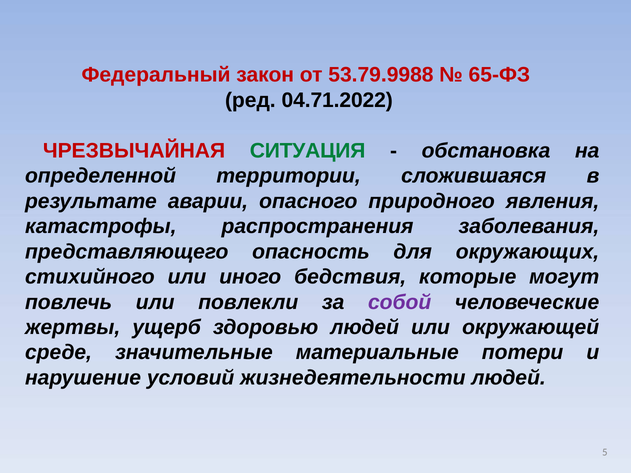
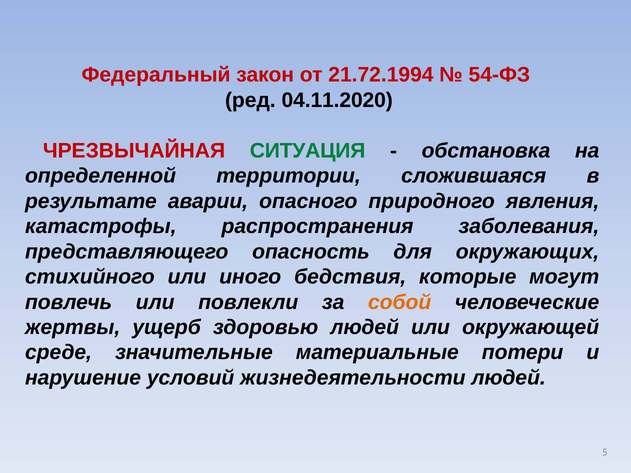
53.79.9988: 53.79.9988 -> 21.72.1994
65-ФЗ: 65-ФЗ -> 54-ФЗ
04.71.2022: 04.71.2022 -> 04.11.2020
собой colour: purple -> orange
